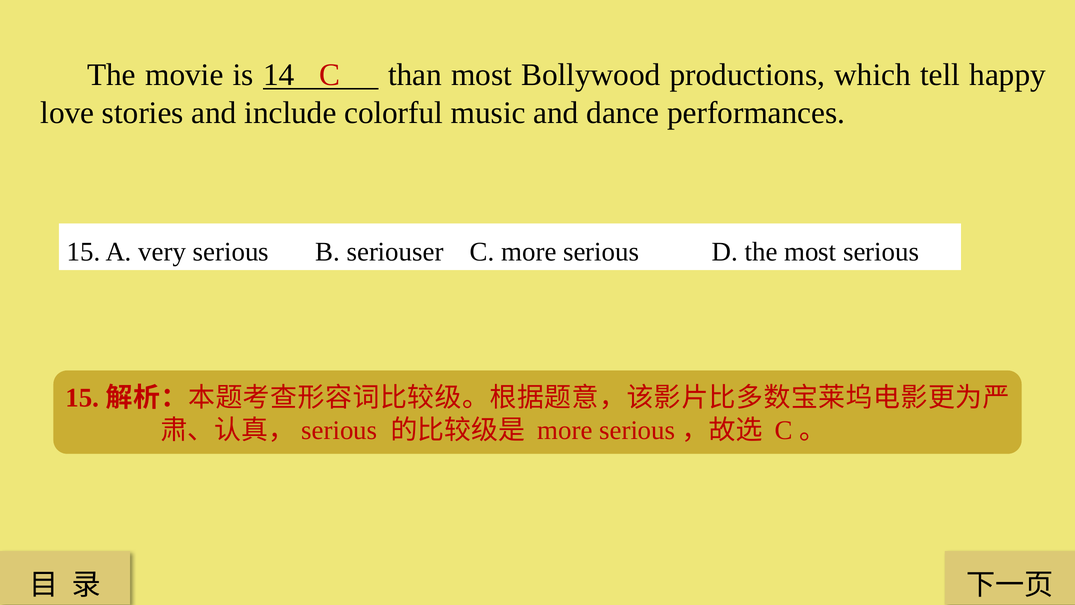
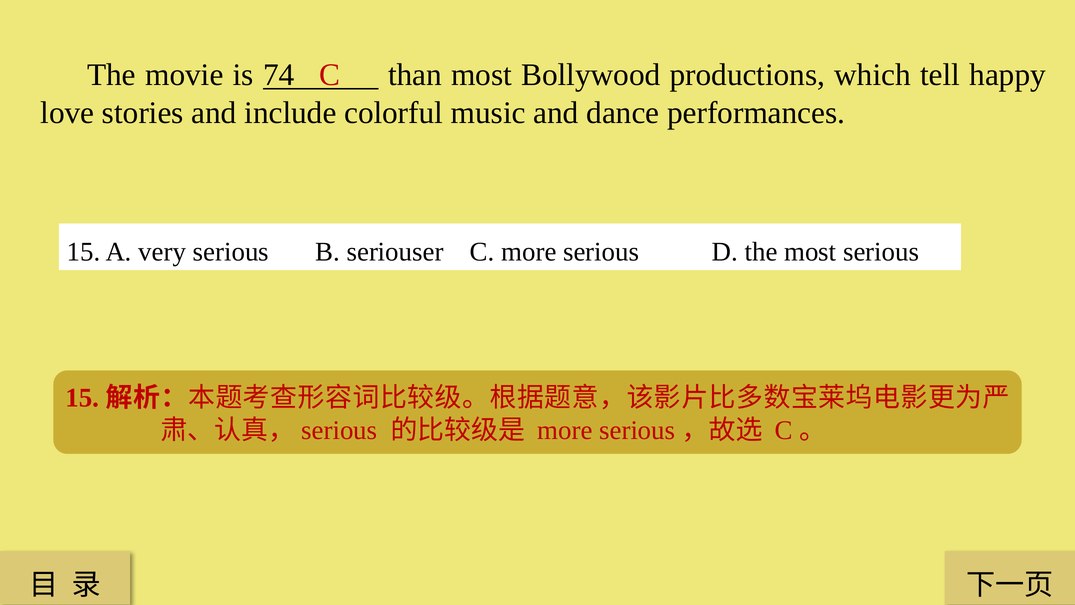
14: 14 -> 74
